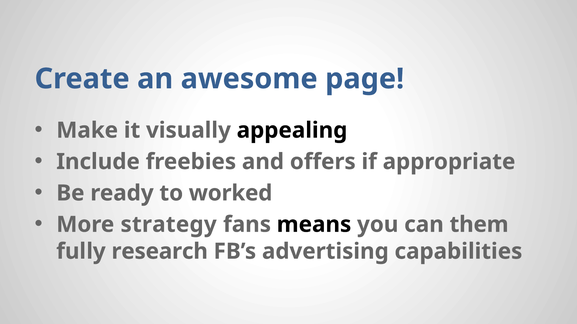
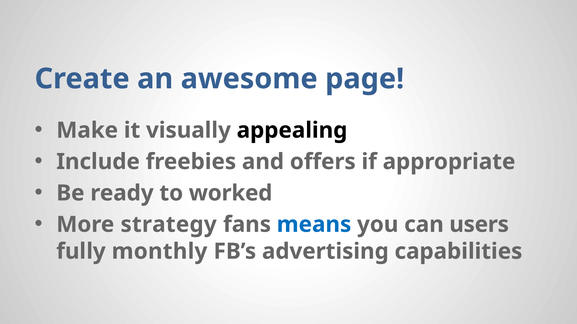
means colour: black -> blue
them: them -> users
research: research -> monthly
